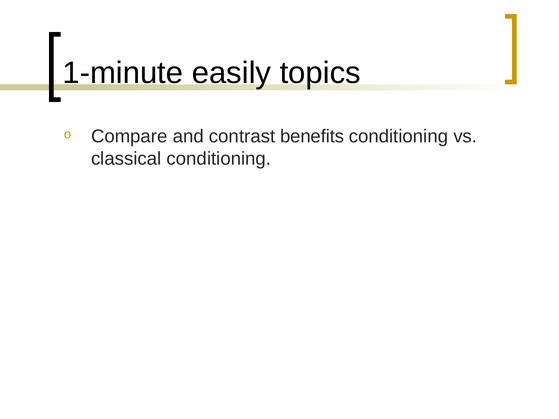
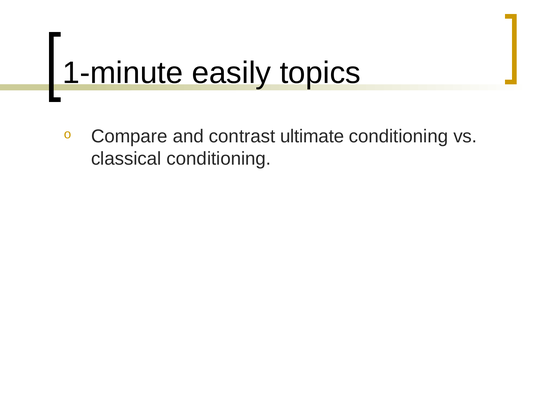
benefits: benefits -> ultimate
